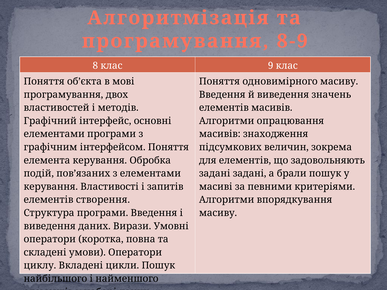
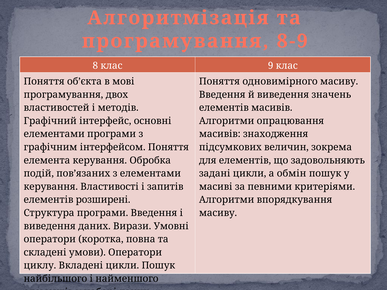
задані задані: задані -> цикли
брали: брали -> обмін
створення: створення -> розширені
